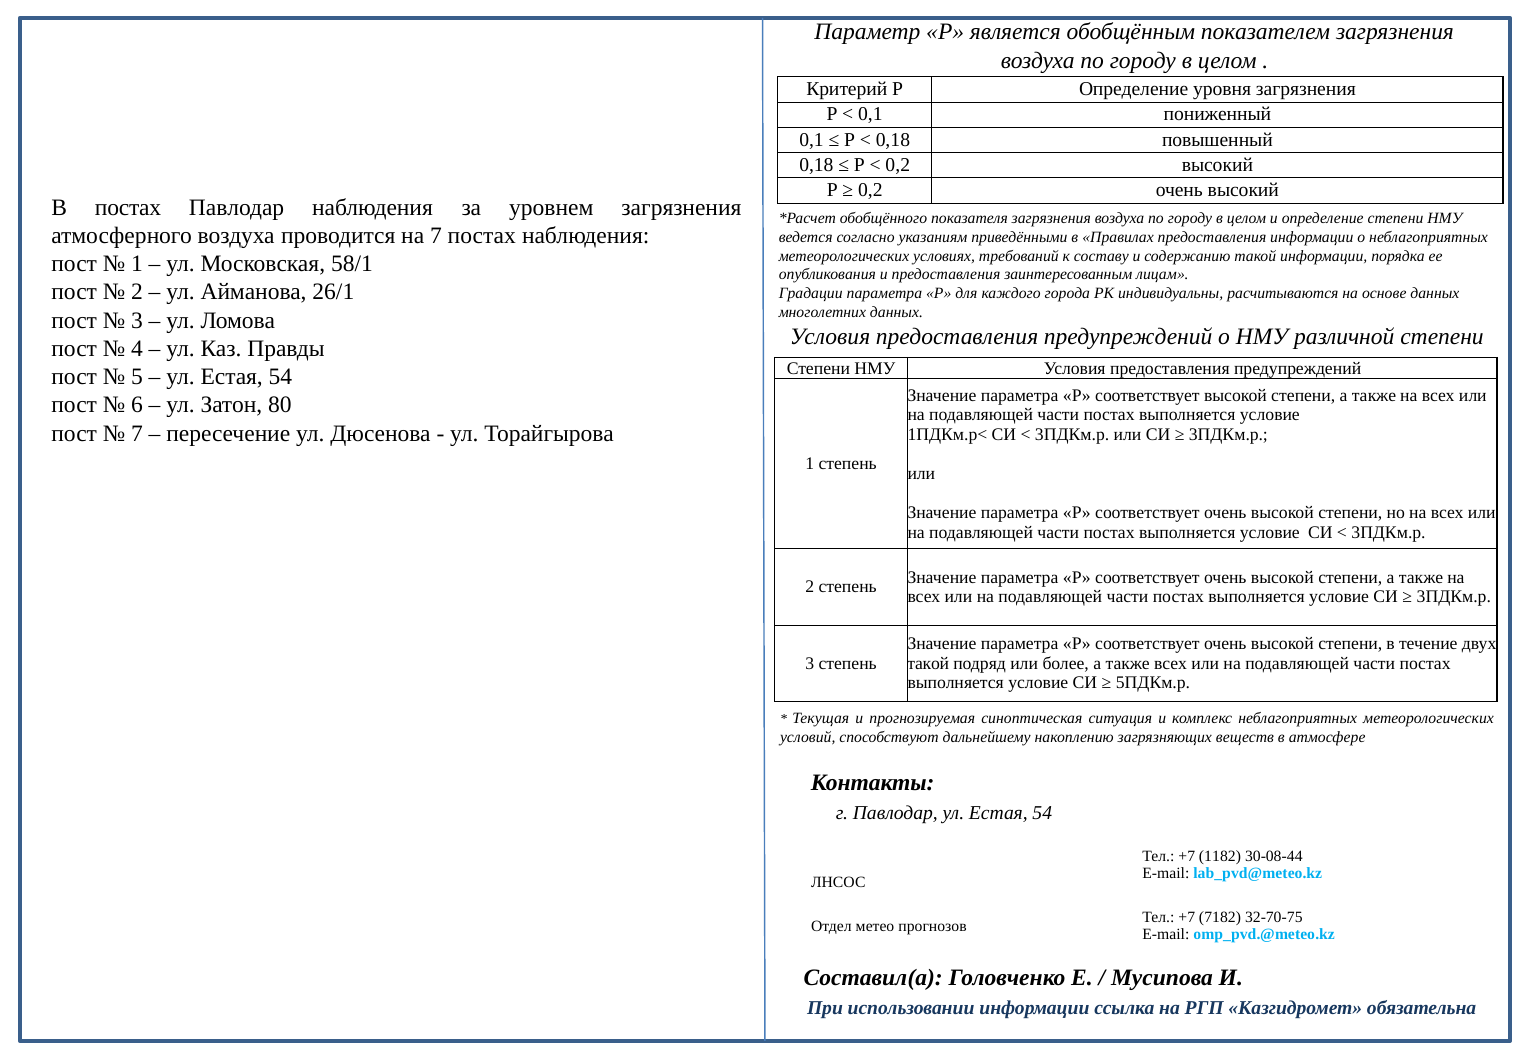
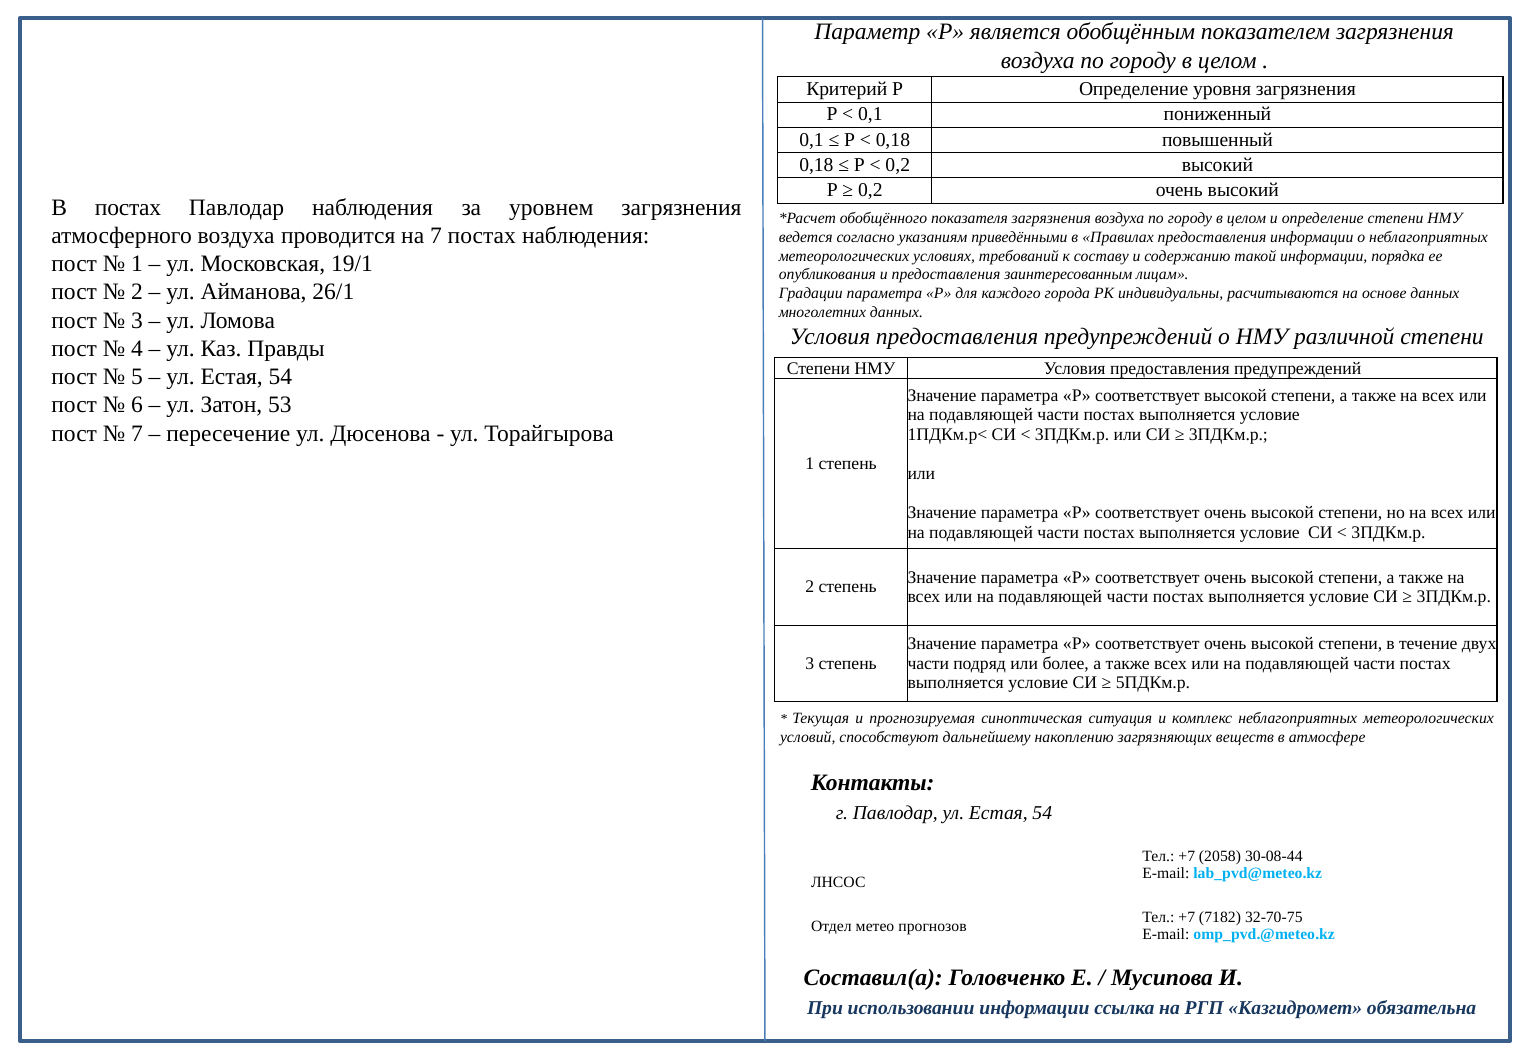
58/1: 58/1 -> 19/1
80: 80 -> 53
такой at (928, 664): такой -> части
1182: 1182 -> 2058
